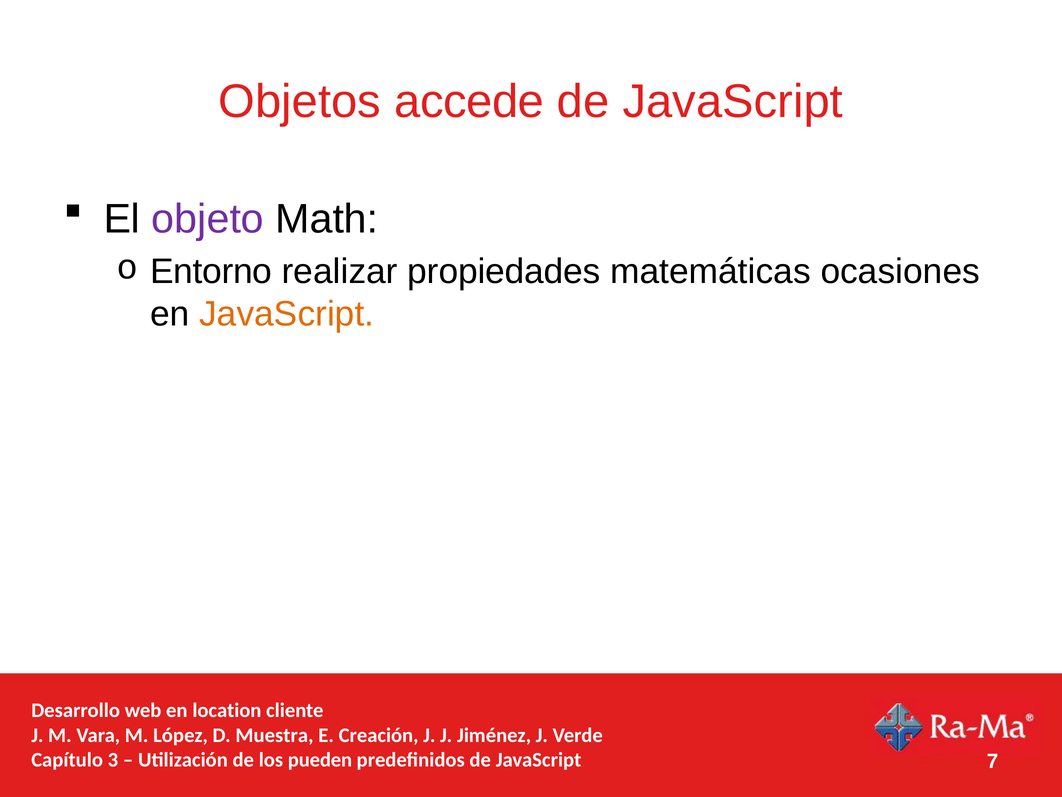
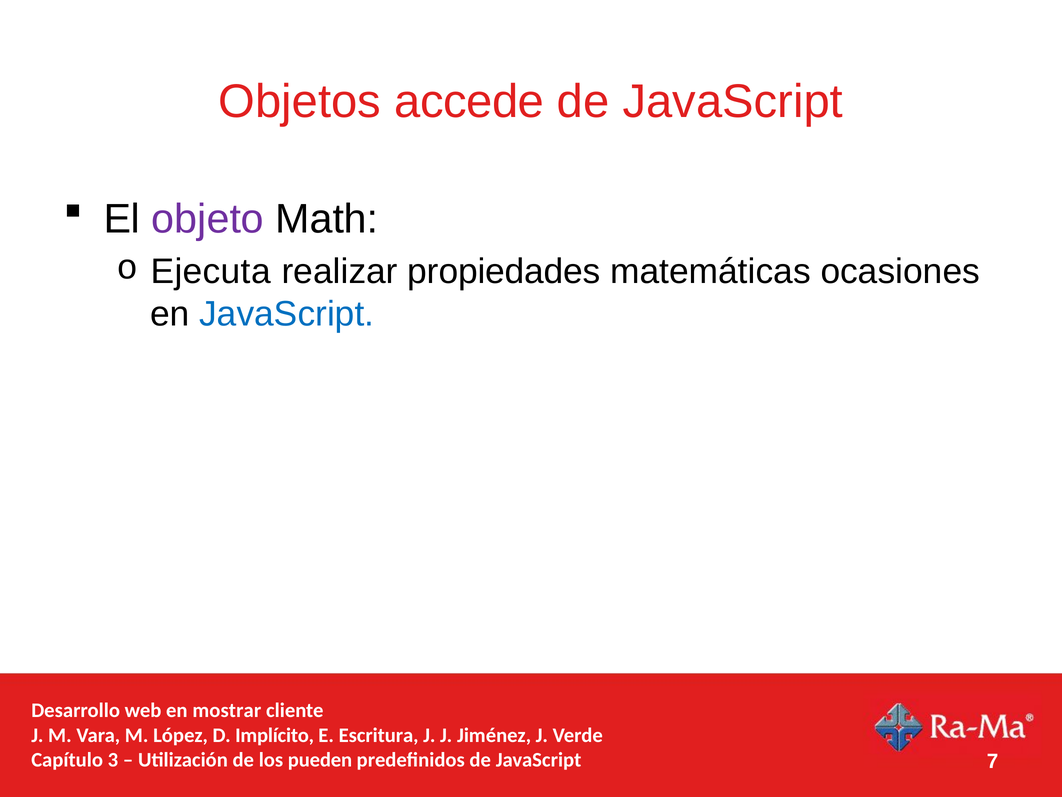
Entorno: Entorno -> Ejecuta
JavaScript at (287, 314) colour: orange -> blue
location: location -> mostrar
Muestra: Muestra -> Implícito
Creación: Creación -> Escritura
